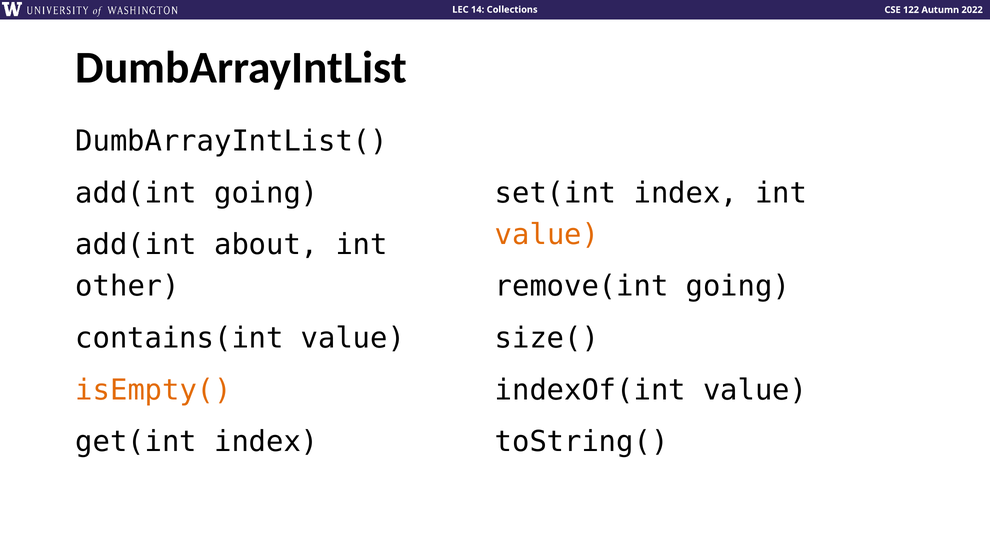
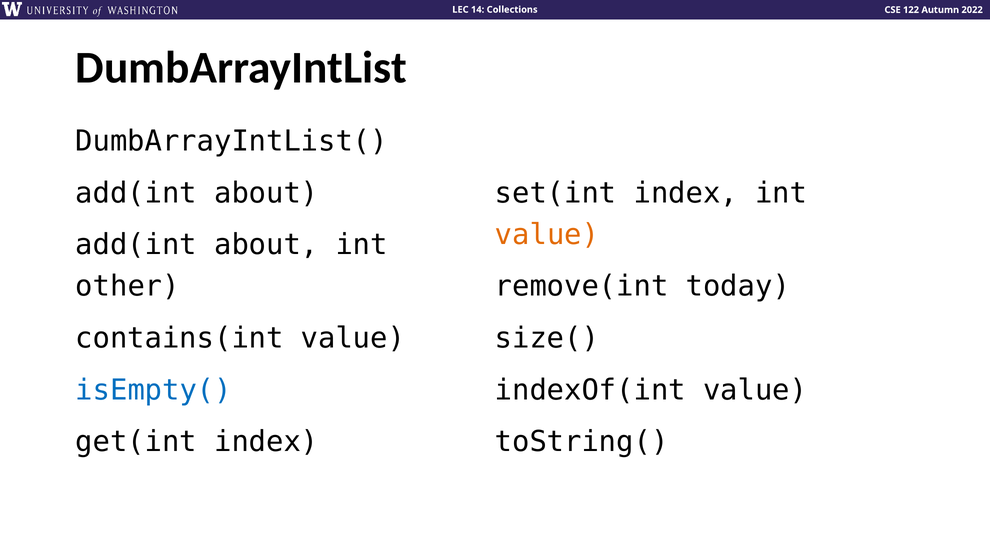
going at (266, 193): going -> about
remove(int going: going -> today
isEmpty( colour: orange -> blue
